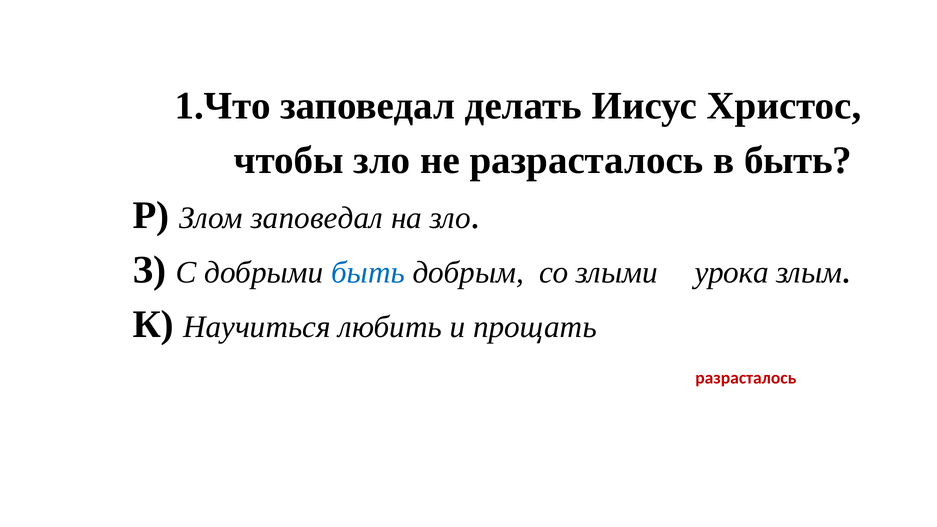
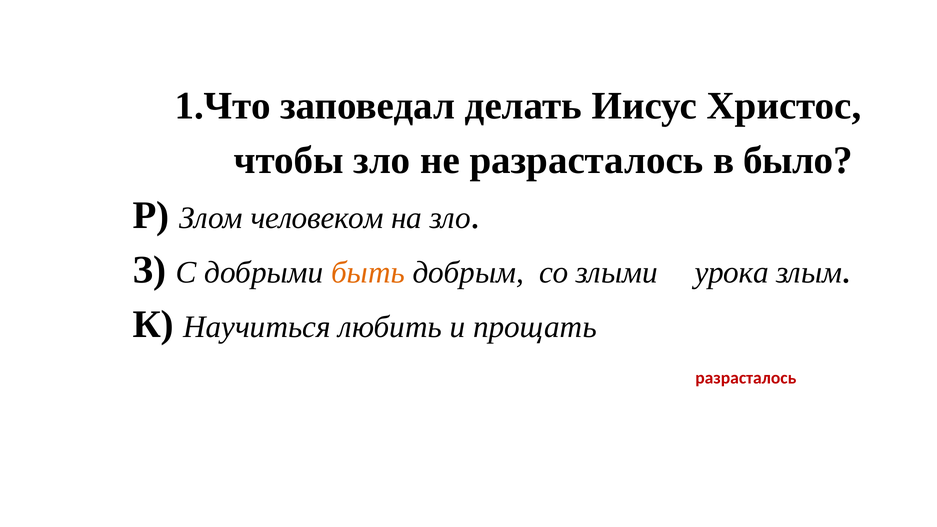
в быть: быть -> было
заповедал at (317, 218): заповедал -> человеком
быть at (368, 272) colour: blue -> orange
